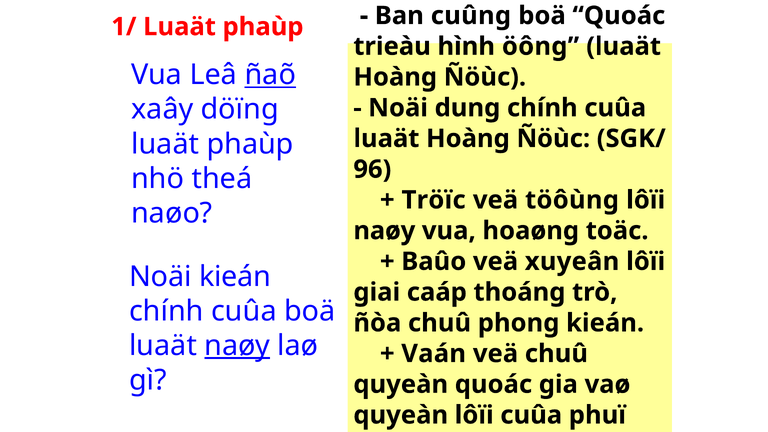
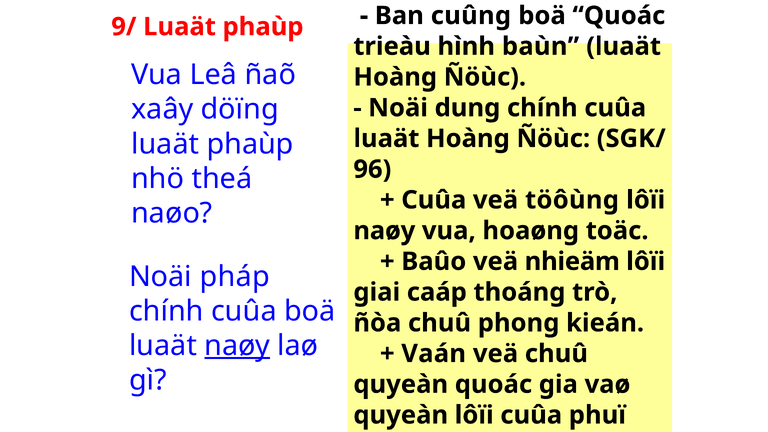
1/: 1/ -> 9/
öông: öông -> baùn
ñaõ underline: present -> none
Tröïc at (434, 200): Tröïc -> Cuûa
xuyeân: xuyeân -> nhieäm
Noäi kieán: kieán -> pháp
